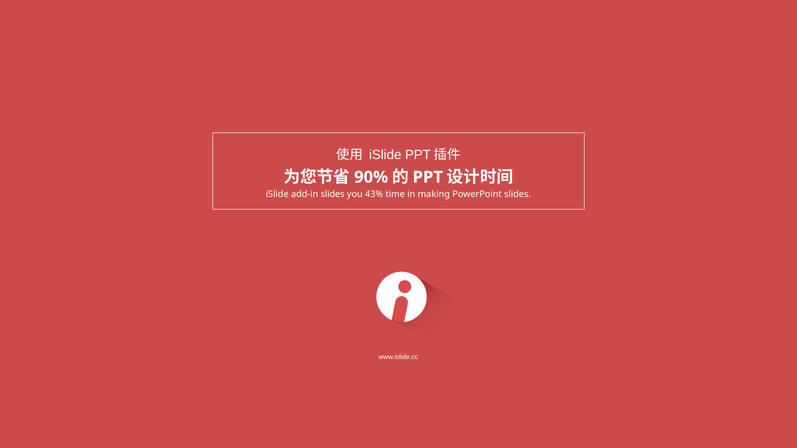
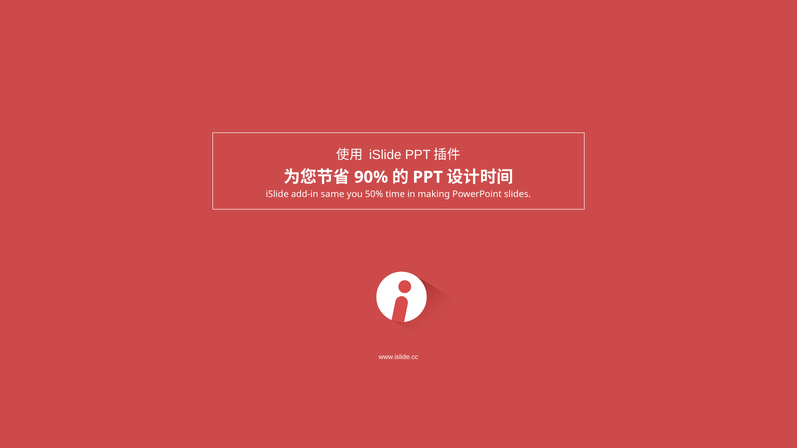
add-in slides: slides -> same
43%: 43% -> 50%
